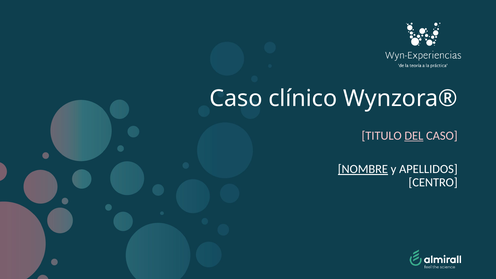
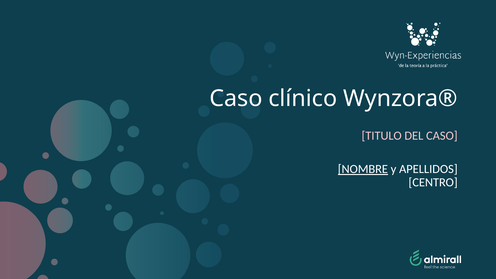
DEL underline: present -> none
